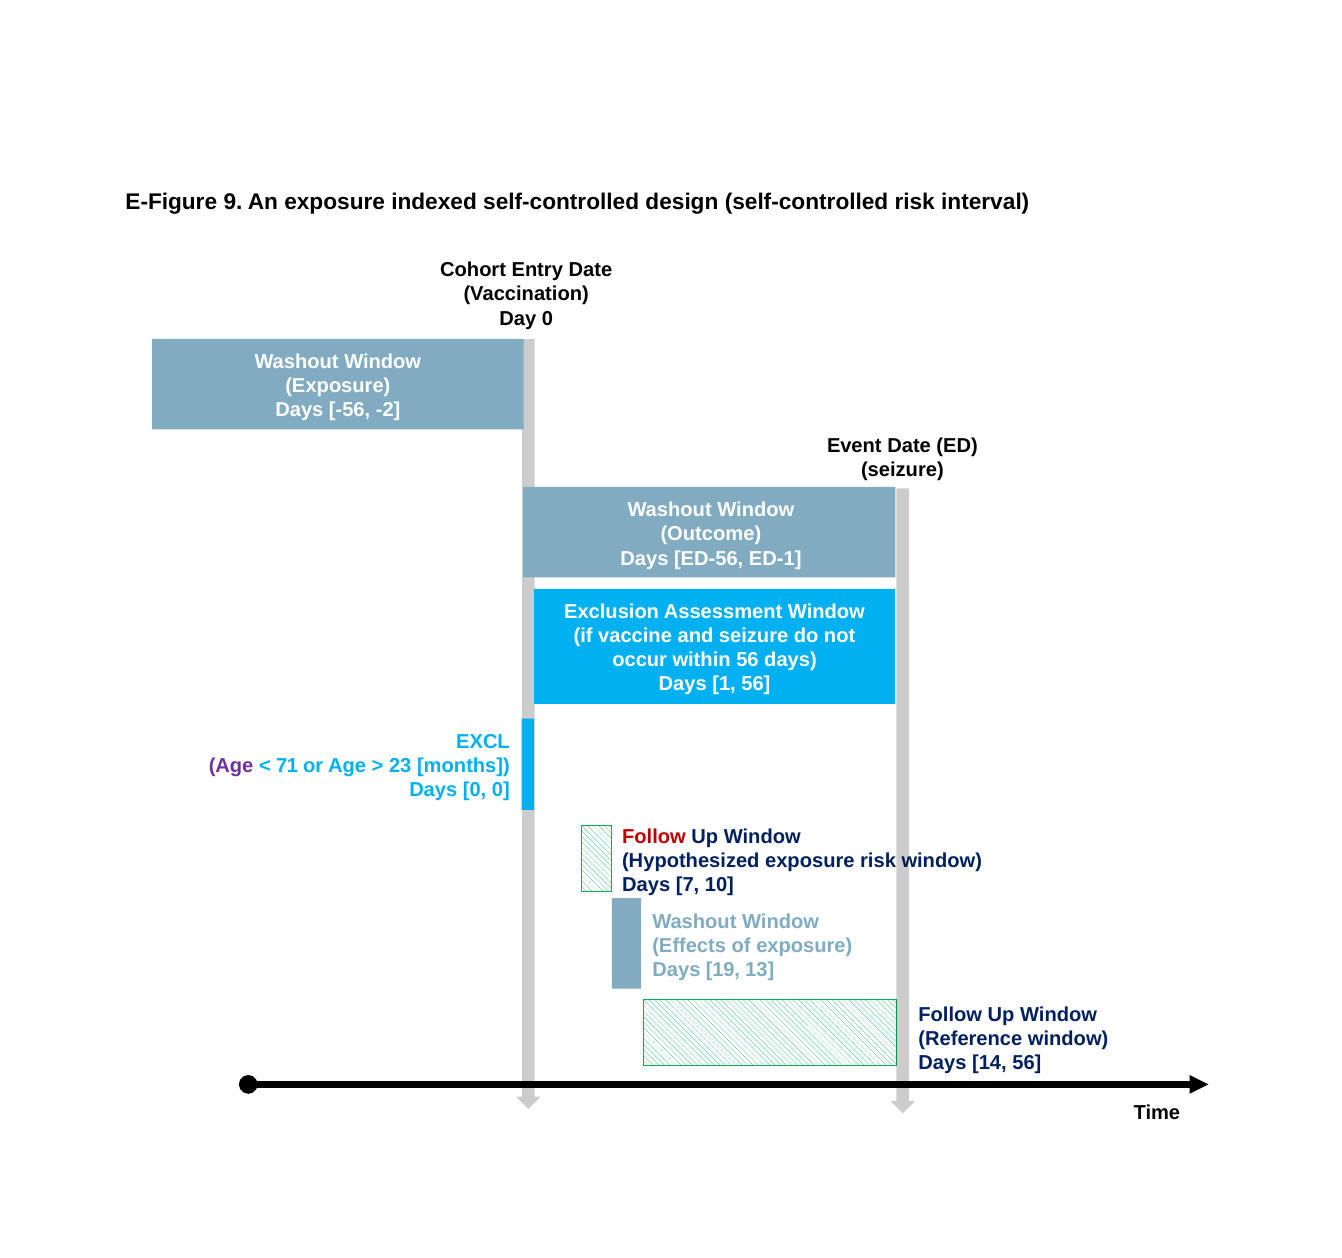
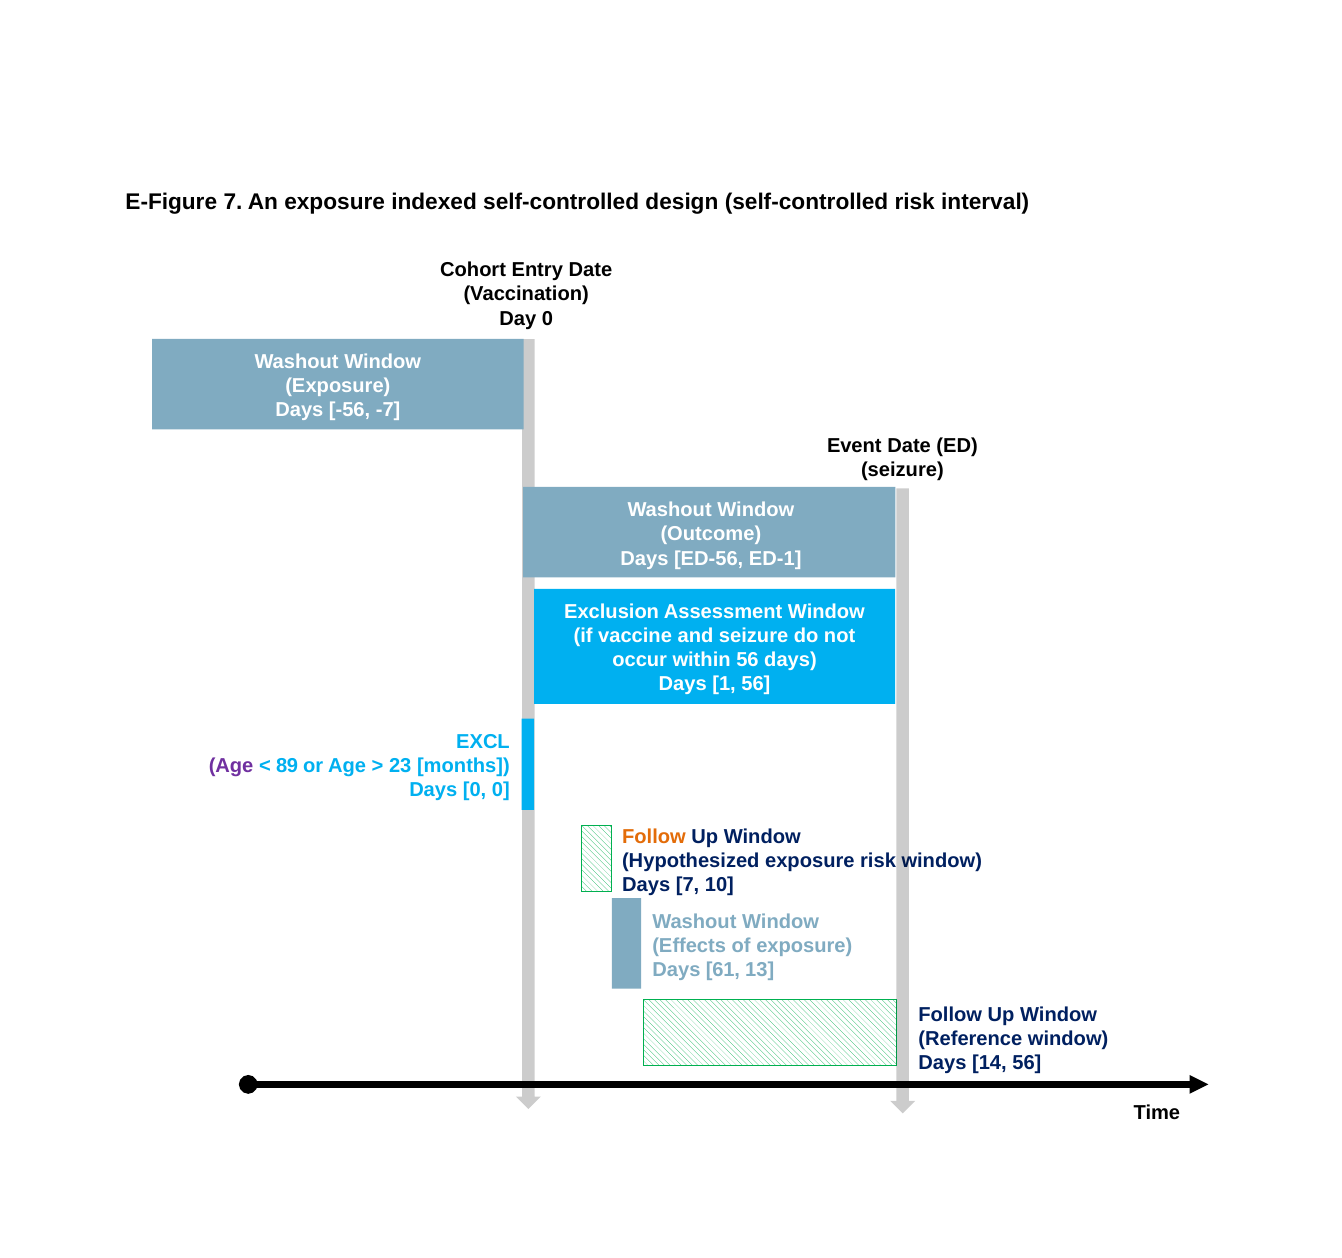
E-Figure 9: 9 -> 7
-2: -2 -> -7
71: 71 -> 89
Follow at (654, 837) colour: red -> orange
19: 19 -> 61
